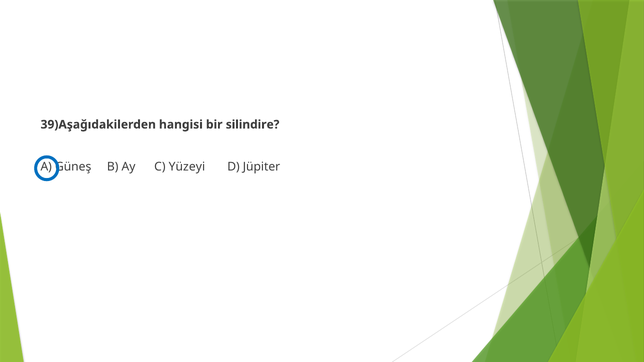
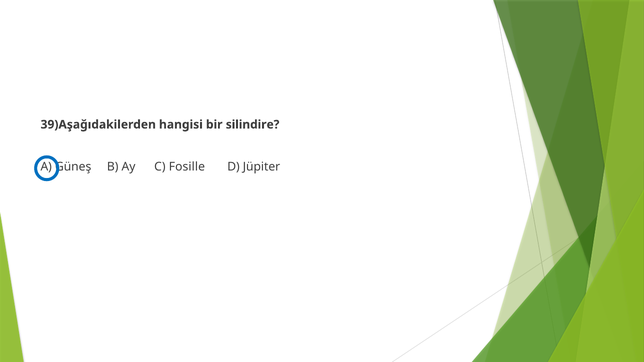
Yüzeyi: Yüzeyi -> Fosille
